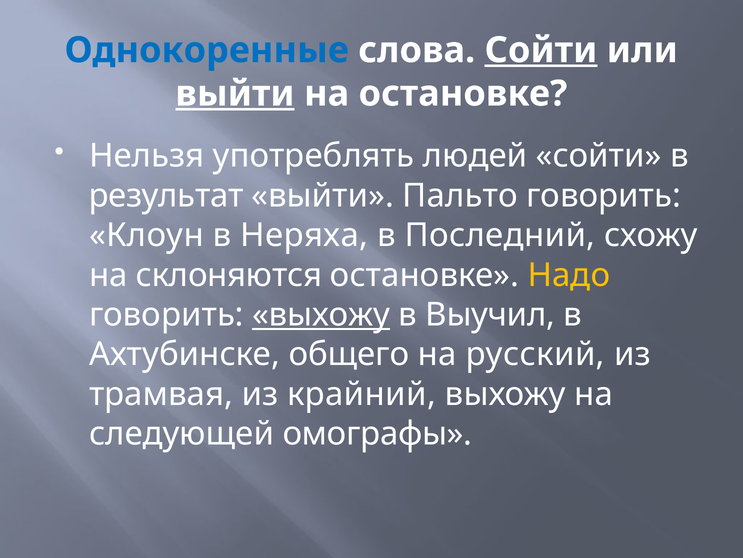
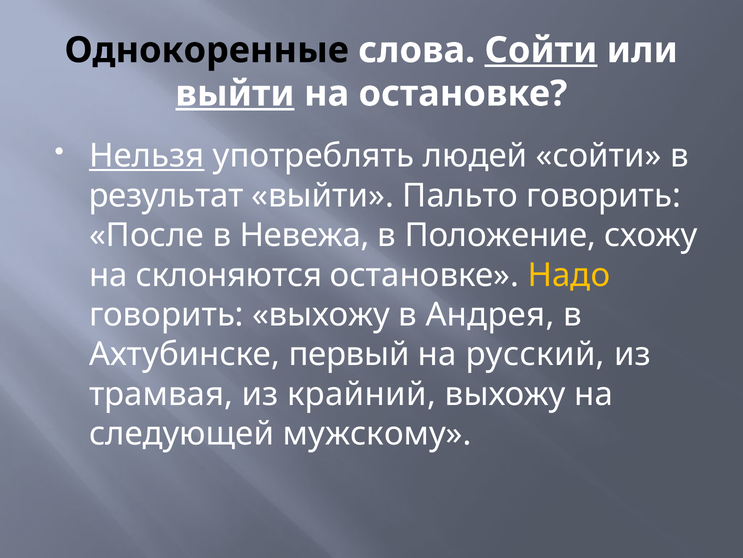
Однокоренные colour: blue -> black
Нельзя underline: none -> present
Клоун: Клоун -> После
Неряха: Неряха -> Невежа
Последний: Последний -> Положение
выхожу at (321, 314) underline: present -> none
Выучил: Выучил -> Андрея
общего: общего -> первый
омографы: омографы -> мужскому
